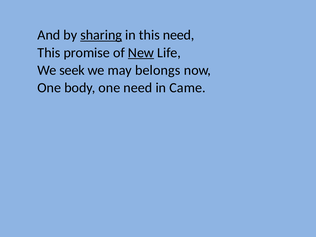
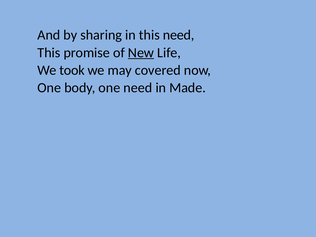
sharing underline: present -> none
seek: seek -> took
belongs: belongs -> covered
Came: Came -> Made
